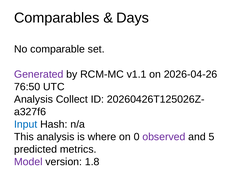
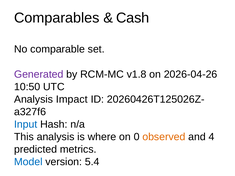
Days: Days -> Cash
v1.1: v1.1 -> v1.8
76:50: 76:50 -> 10:50
Collect: Collect -> Impact
observed colour: purple -> orange
5: 5 -> 4
Model colour: purple -> blue
1.8: 1.8 -> 5.4
